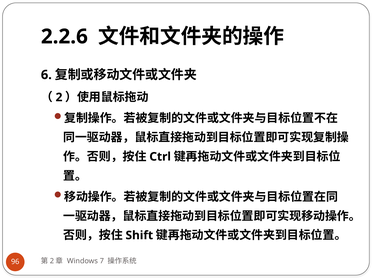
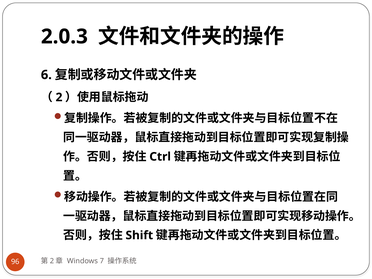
2.2.6: 2.2.6 -> 2.0.3
